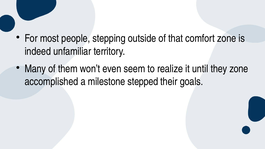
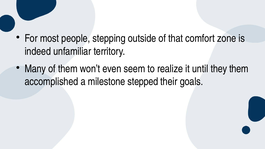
they zone: zone -> them
